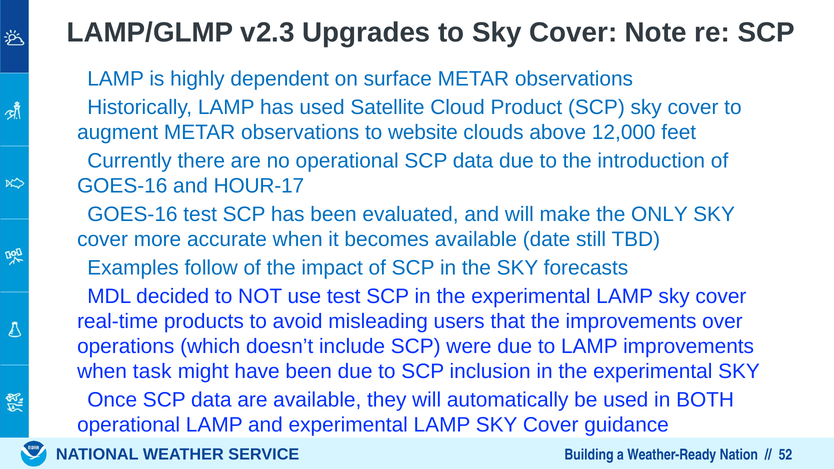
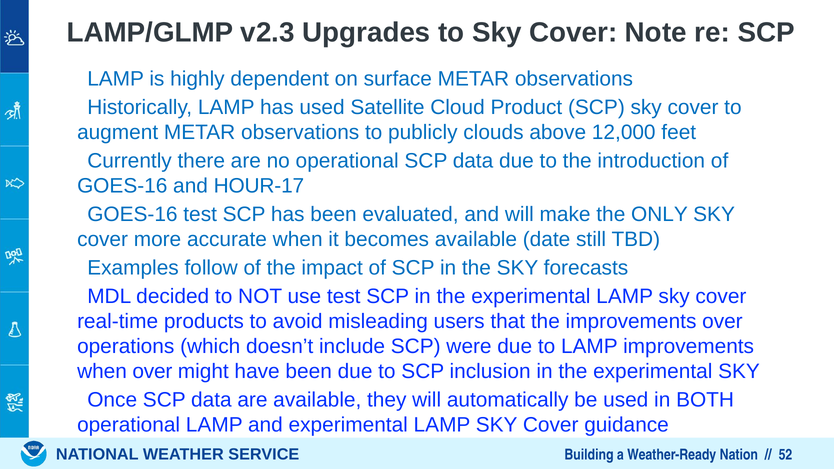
website: website -> publicly
when task: task -> over
